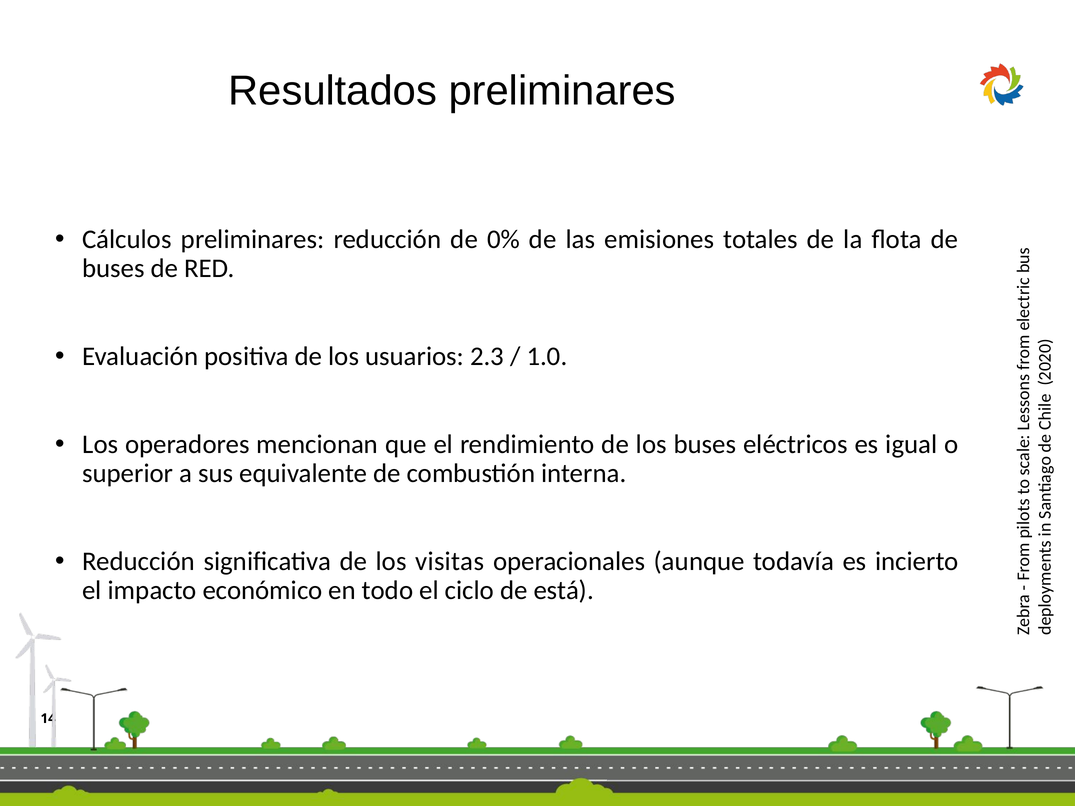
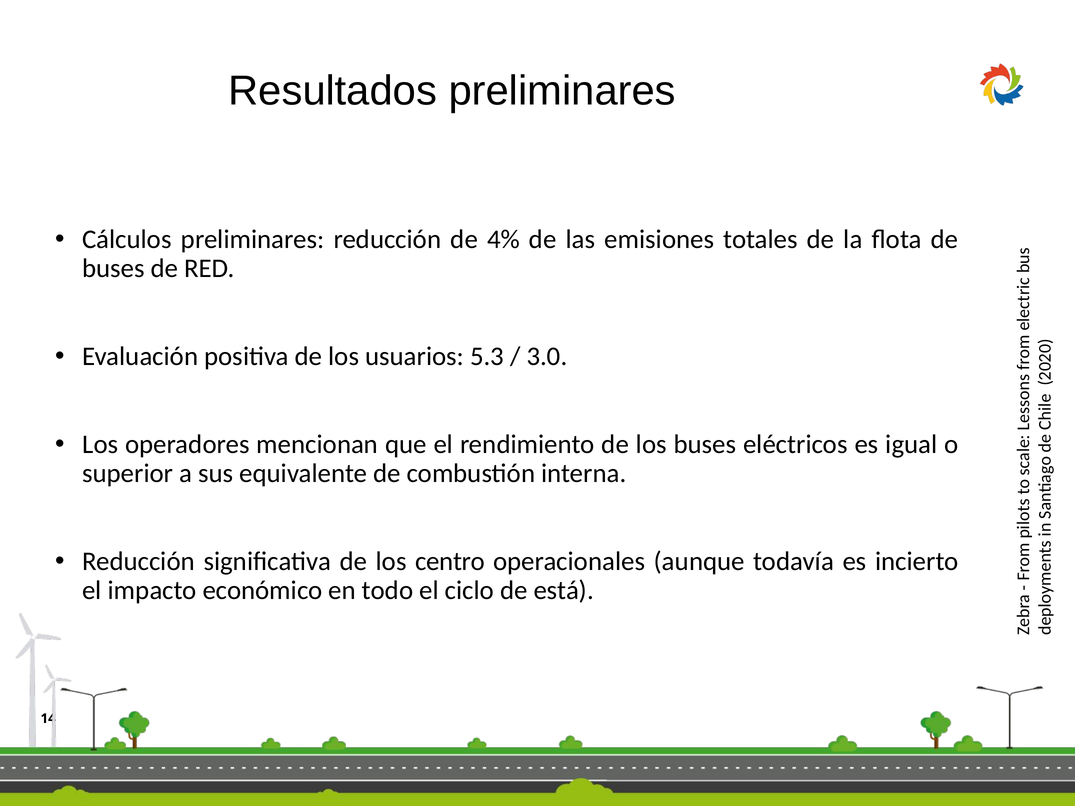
0%: 0% -> 4%
2.3: 2.3 -> 5.3
1.0: 1.0 -> 3.0
visitas: visitas -> centro
